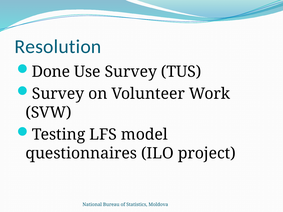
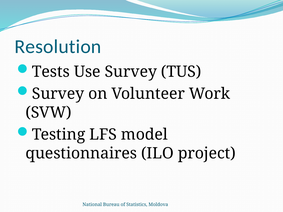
Done: Done -> Tests
